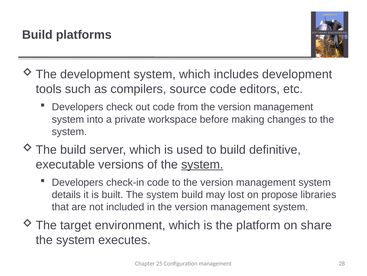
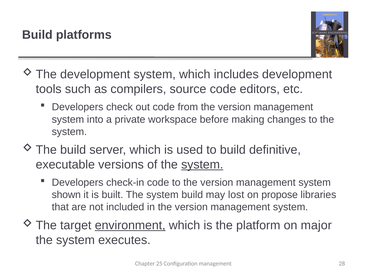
details: details -> shown
environment underline: none -> present
share: share -> major
